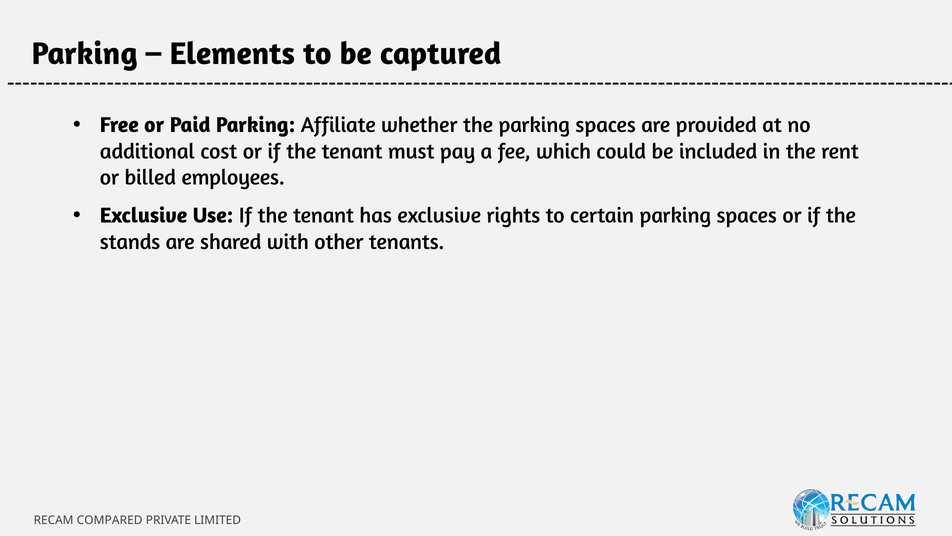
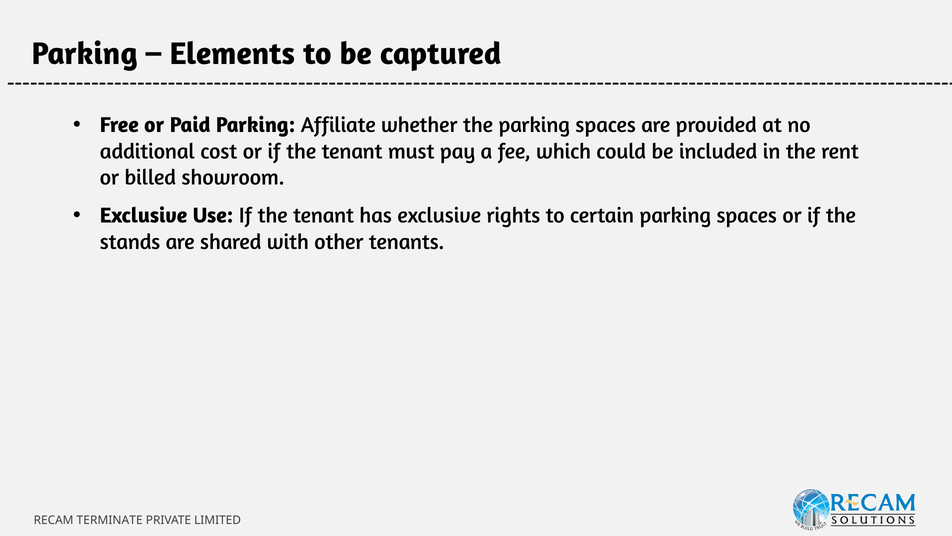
employees: employees -> showroom
COMPARED: COMPARED -> TERMINATE
